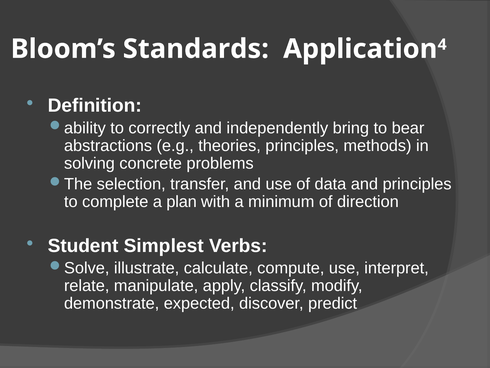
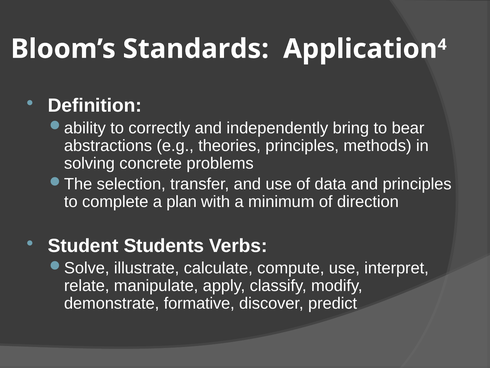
Simplest: Simplest -> Students
expected: expected -> formative
